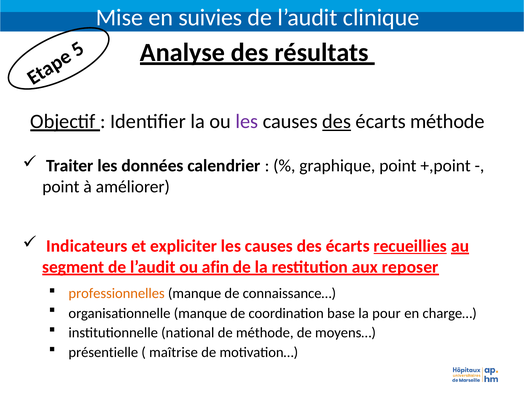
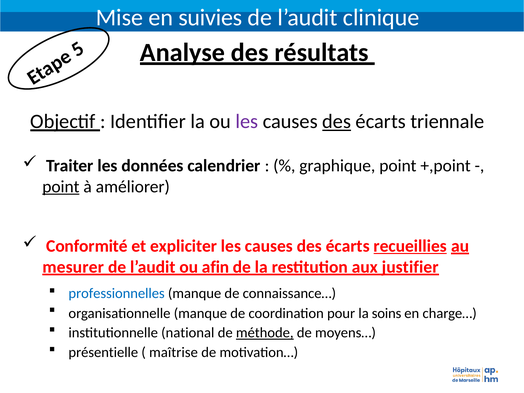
écarts méthode: méthode -> triennale
point at (61, 187) underline: none -> present
Indicateurs: Indicateurs -> Conformité
segment: segment -> mesurer
reposer: reposer -> justifier
professionnelles colour: orange -> blue
base: base -> pour
pour: pour -> soins
méthode at (265, 333) underline: none -> present
